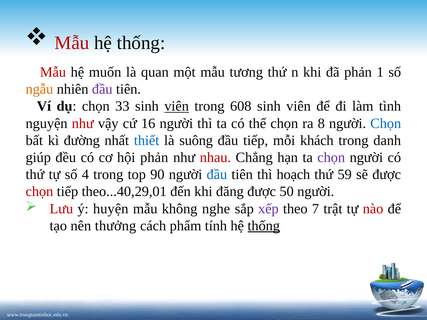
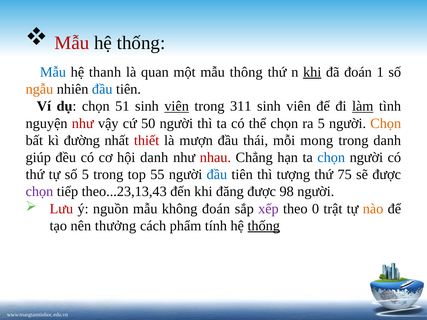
Mẫu at (53, 72) colour: red -> blue
muốn: muốn -> thanh
tương: tương -> thông
khi at (312, 72) underline: none -> present
đã phản: phản -> đoán
đầu at (102, 89) colour: purple -> blue
33: 33 -> 51
608: 608 -> 311
làm underline: none -> present
16: 16 -> 50
ra 8: 8 -> 5
Chọn at (386, 123) colour: blue -> orange
thiết colour: blue -> red
suông: suông -> mượn
đầu tiếp: tiếp -> thái
khách: khách -> mong
hội phản: phản -> danh
chọn at (331, 158) colour: purple -> blue
số 4: 4 -> 5
90: 90 -> 55
hoạch: hoạch -> tượng
59: 59 -> 75
chọn at (39, 192) colour: red -> purple
theo...40,29,01: theo...40,29,01 -> theo...23,13,43
50: 50 -> 98
huyện: huyện -> nguồn
không nghe: nghe -> đoán
7: 7 -> 0
nào colour: red -> orange
